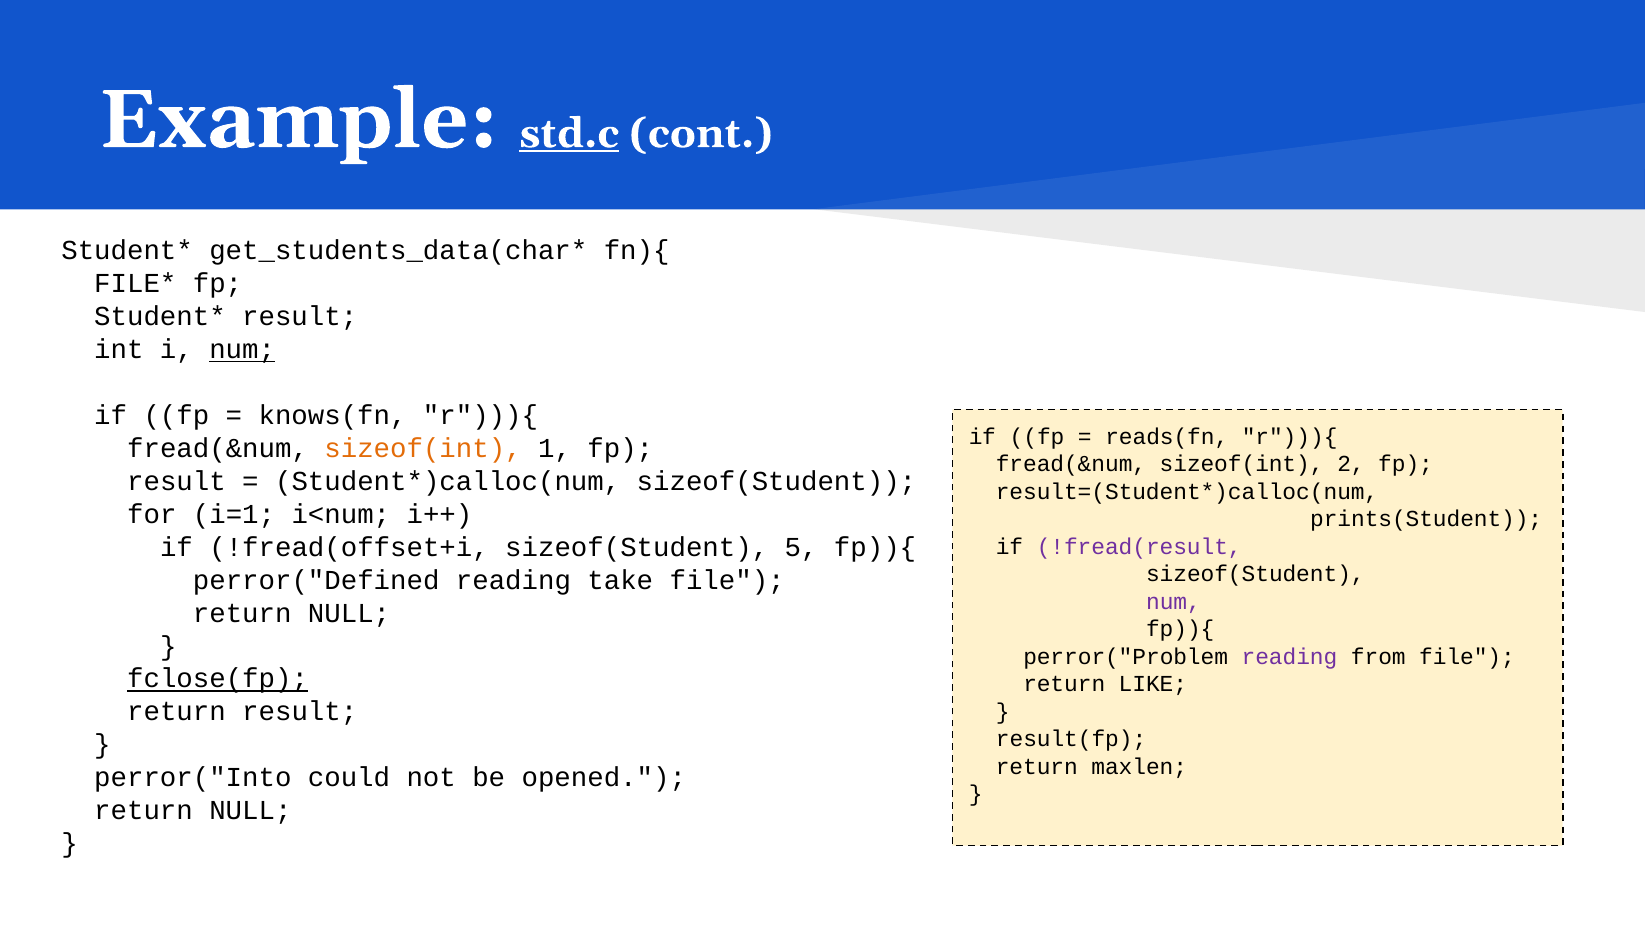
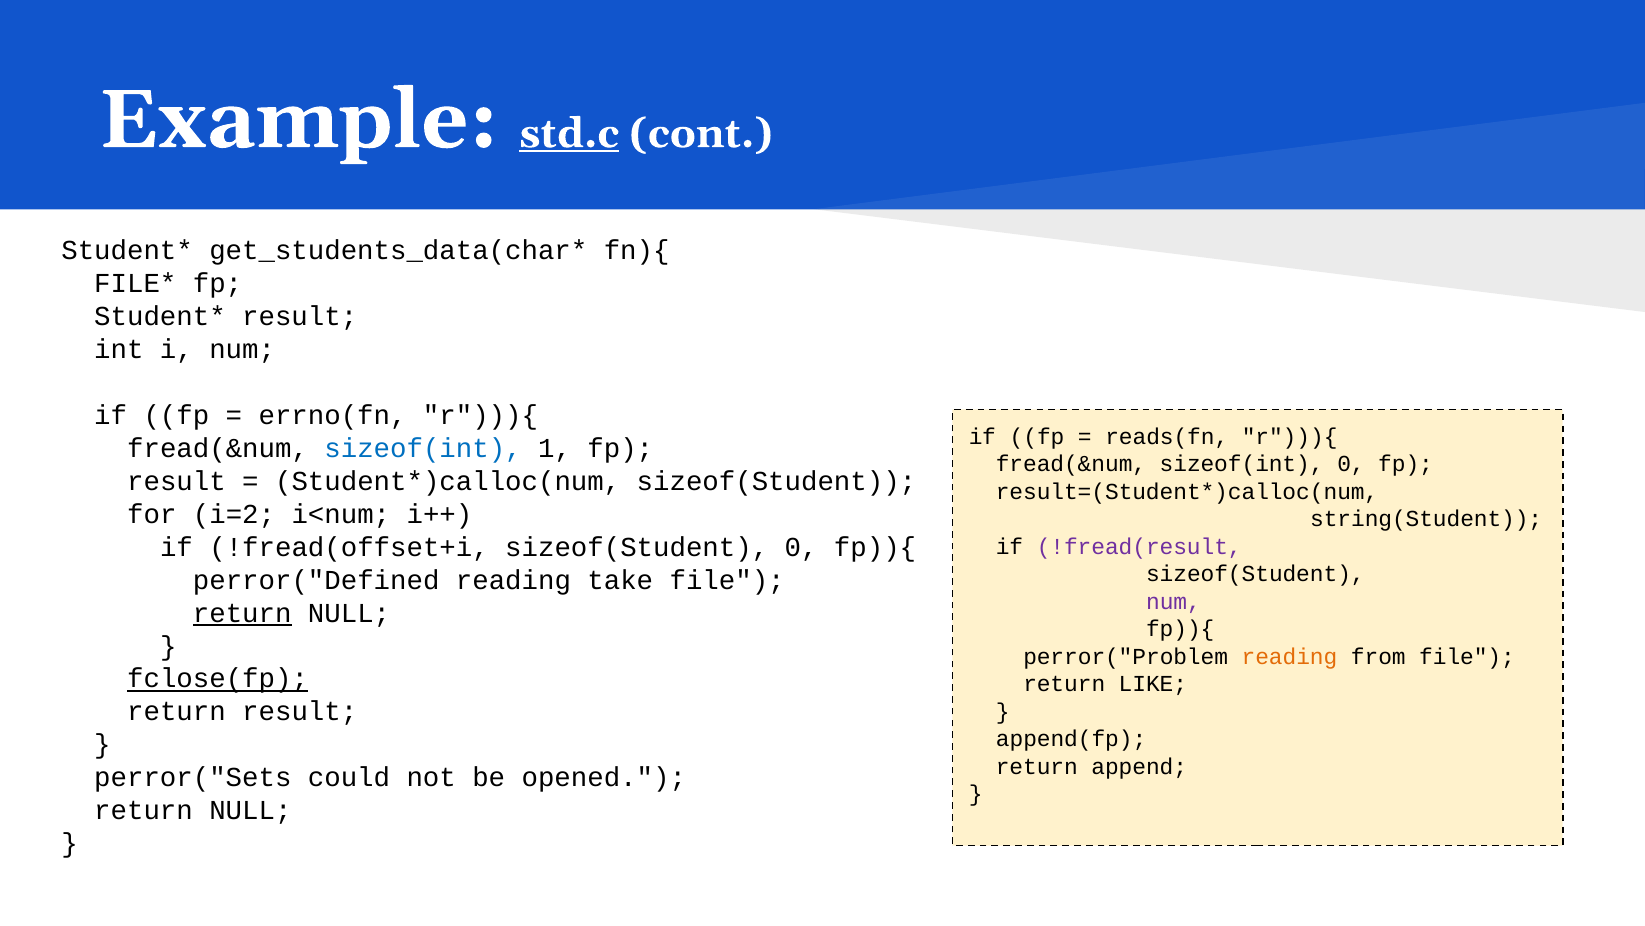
num at (242, 349) underline: present -> none
knows(fn: knows(fn -> errno(fn
sizeof(int at (423, 448) colour: orange -> blue
sizeof(int 2: 2 -> 0
i=1: i=1 -> i=2
prints(Student: prints(Student -> string(Student
sizeof(Student 5: 5 -> 0
return at (242, 613) underline: none -> present
reading at (1289, 656) colour: purple -> orange
result(fp: result(fp -> append(fp
maxlen: maxlen -> append
perror("Into: perror("Into -> perror("Sets
